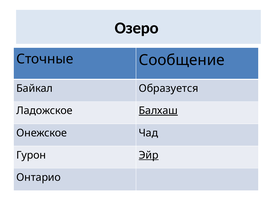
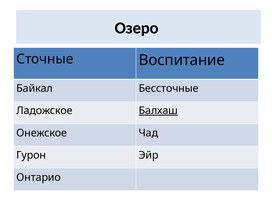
Сообщение: Сообщение -> Воспитание
Образуется: Образуется -> Бессточные
Эйр underline: present -> none
